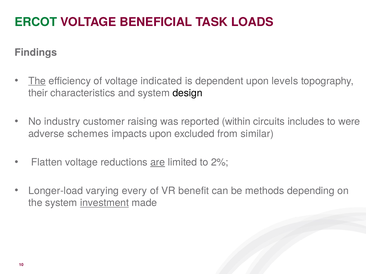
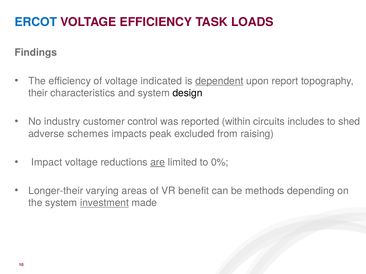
ERCOT colour: green -> blue
VOLTAGE BENEFICIAL: BENEFICIAL -> EFFICIENCY
The at (37, 81) underline: present -> none
dependent underline: none -> present
levels: levels -> report
raising: raising -> control
were: were -> shed
impacts upon: upon -> peak
similar: similar -> raising
Flatten: Flatten -> Impact
2%: 2% -> 0%
Longer-load: Longer-load -> Longer-their
every: every -> areas
